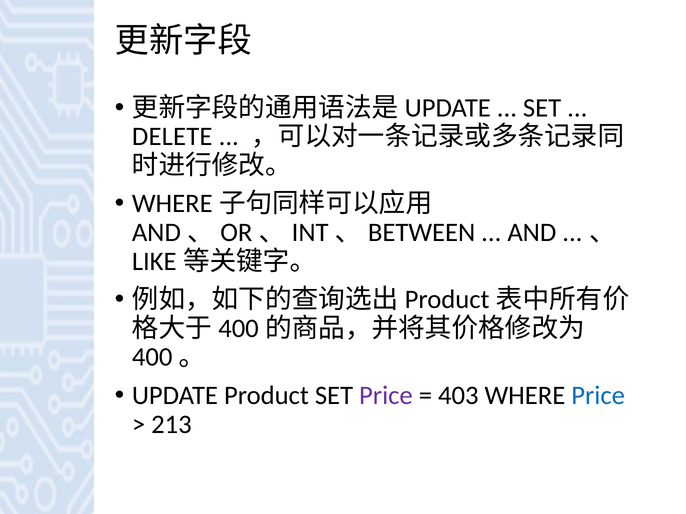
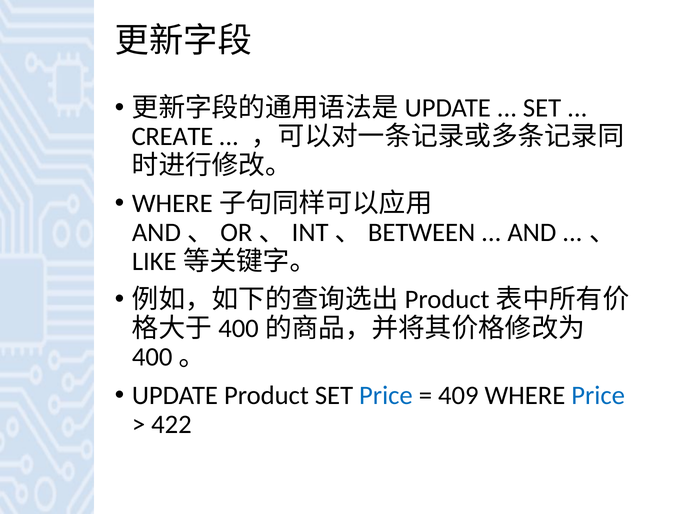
DELETE: DELETE -> CREATE
Price at (386, 396) colour: purple -> blue
403: 403 -> 409
213: 213 -> 422
